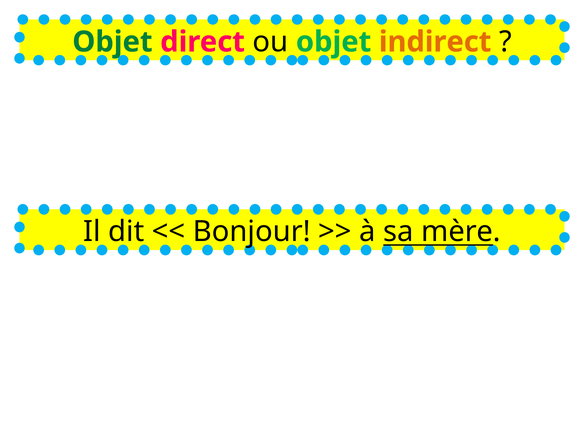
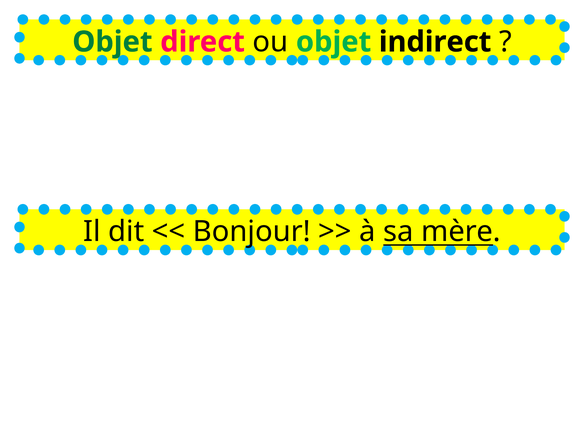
indirect colour: orange -> black
